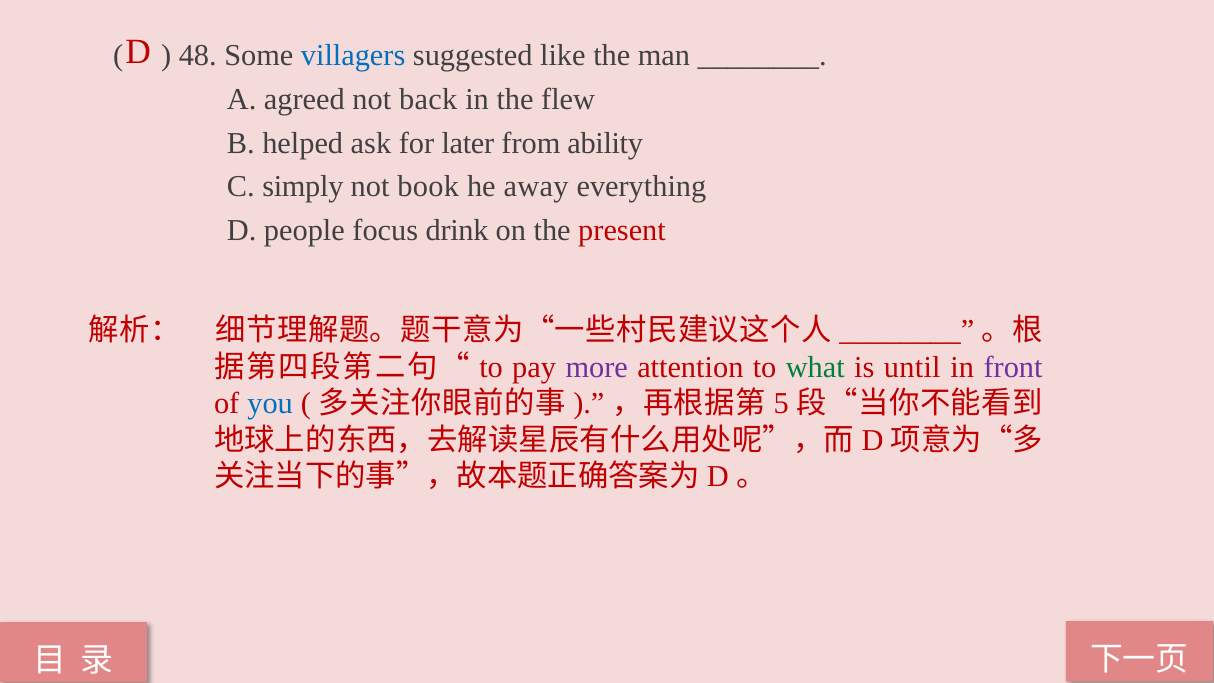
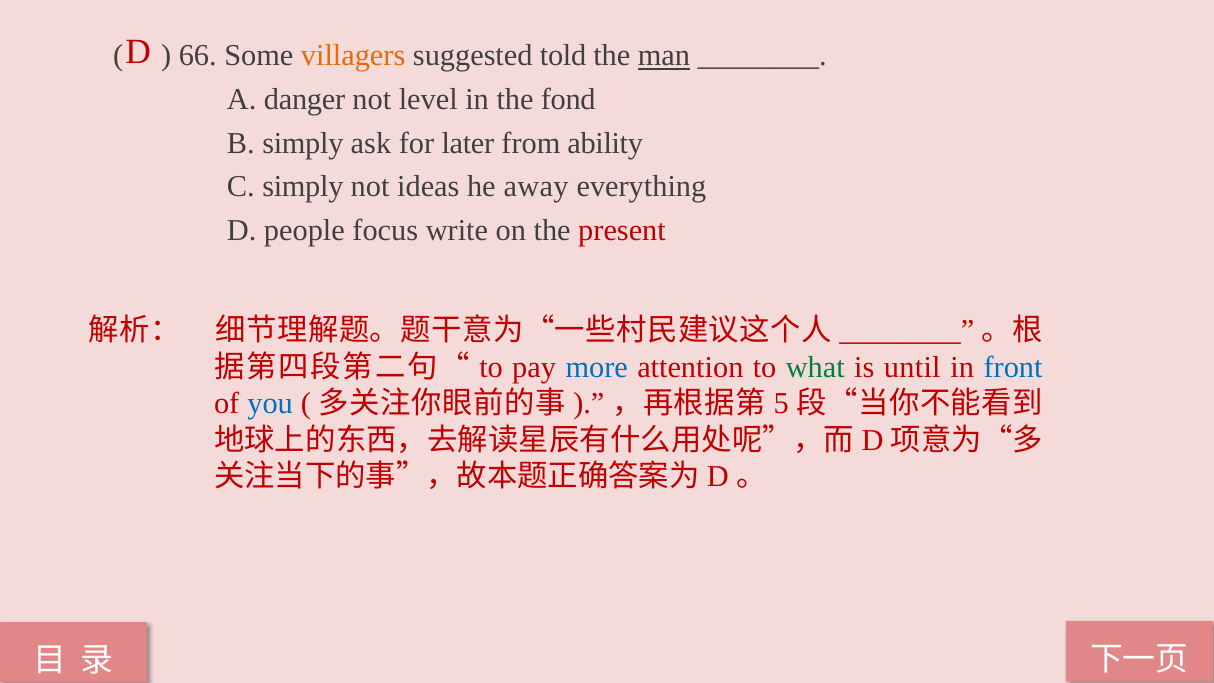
48: 48 -> 66
villagers colour: blue -> orange
like: like -> told
man underline: none -> present
agreed: agreed -> danger
back: back -> level
flew: flew -> fond
B helped: helped -> simply
book: book -> ideas
drink: drink -> write
more colour: purple -> blue
front colour: purple -> blue
